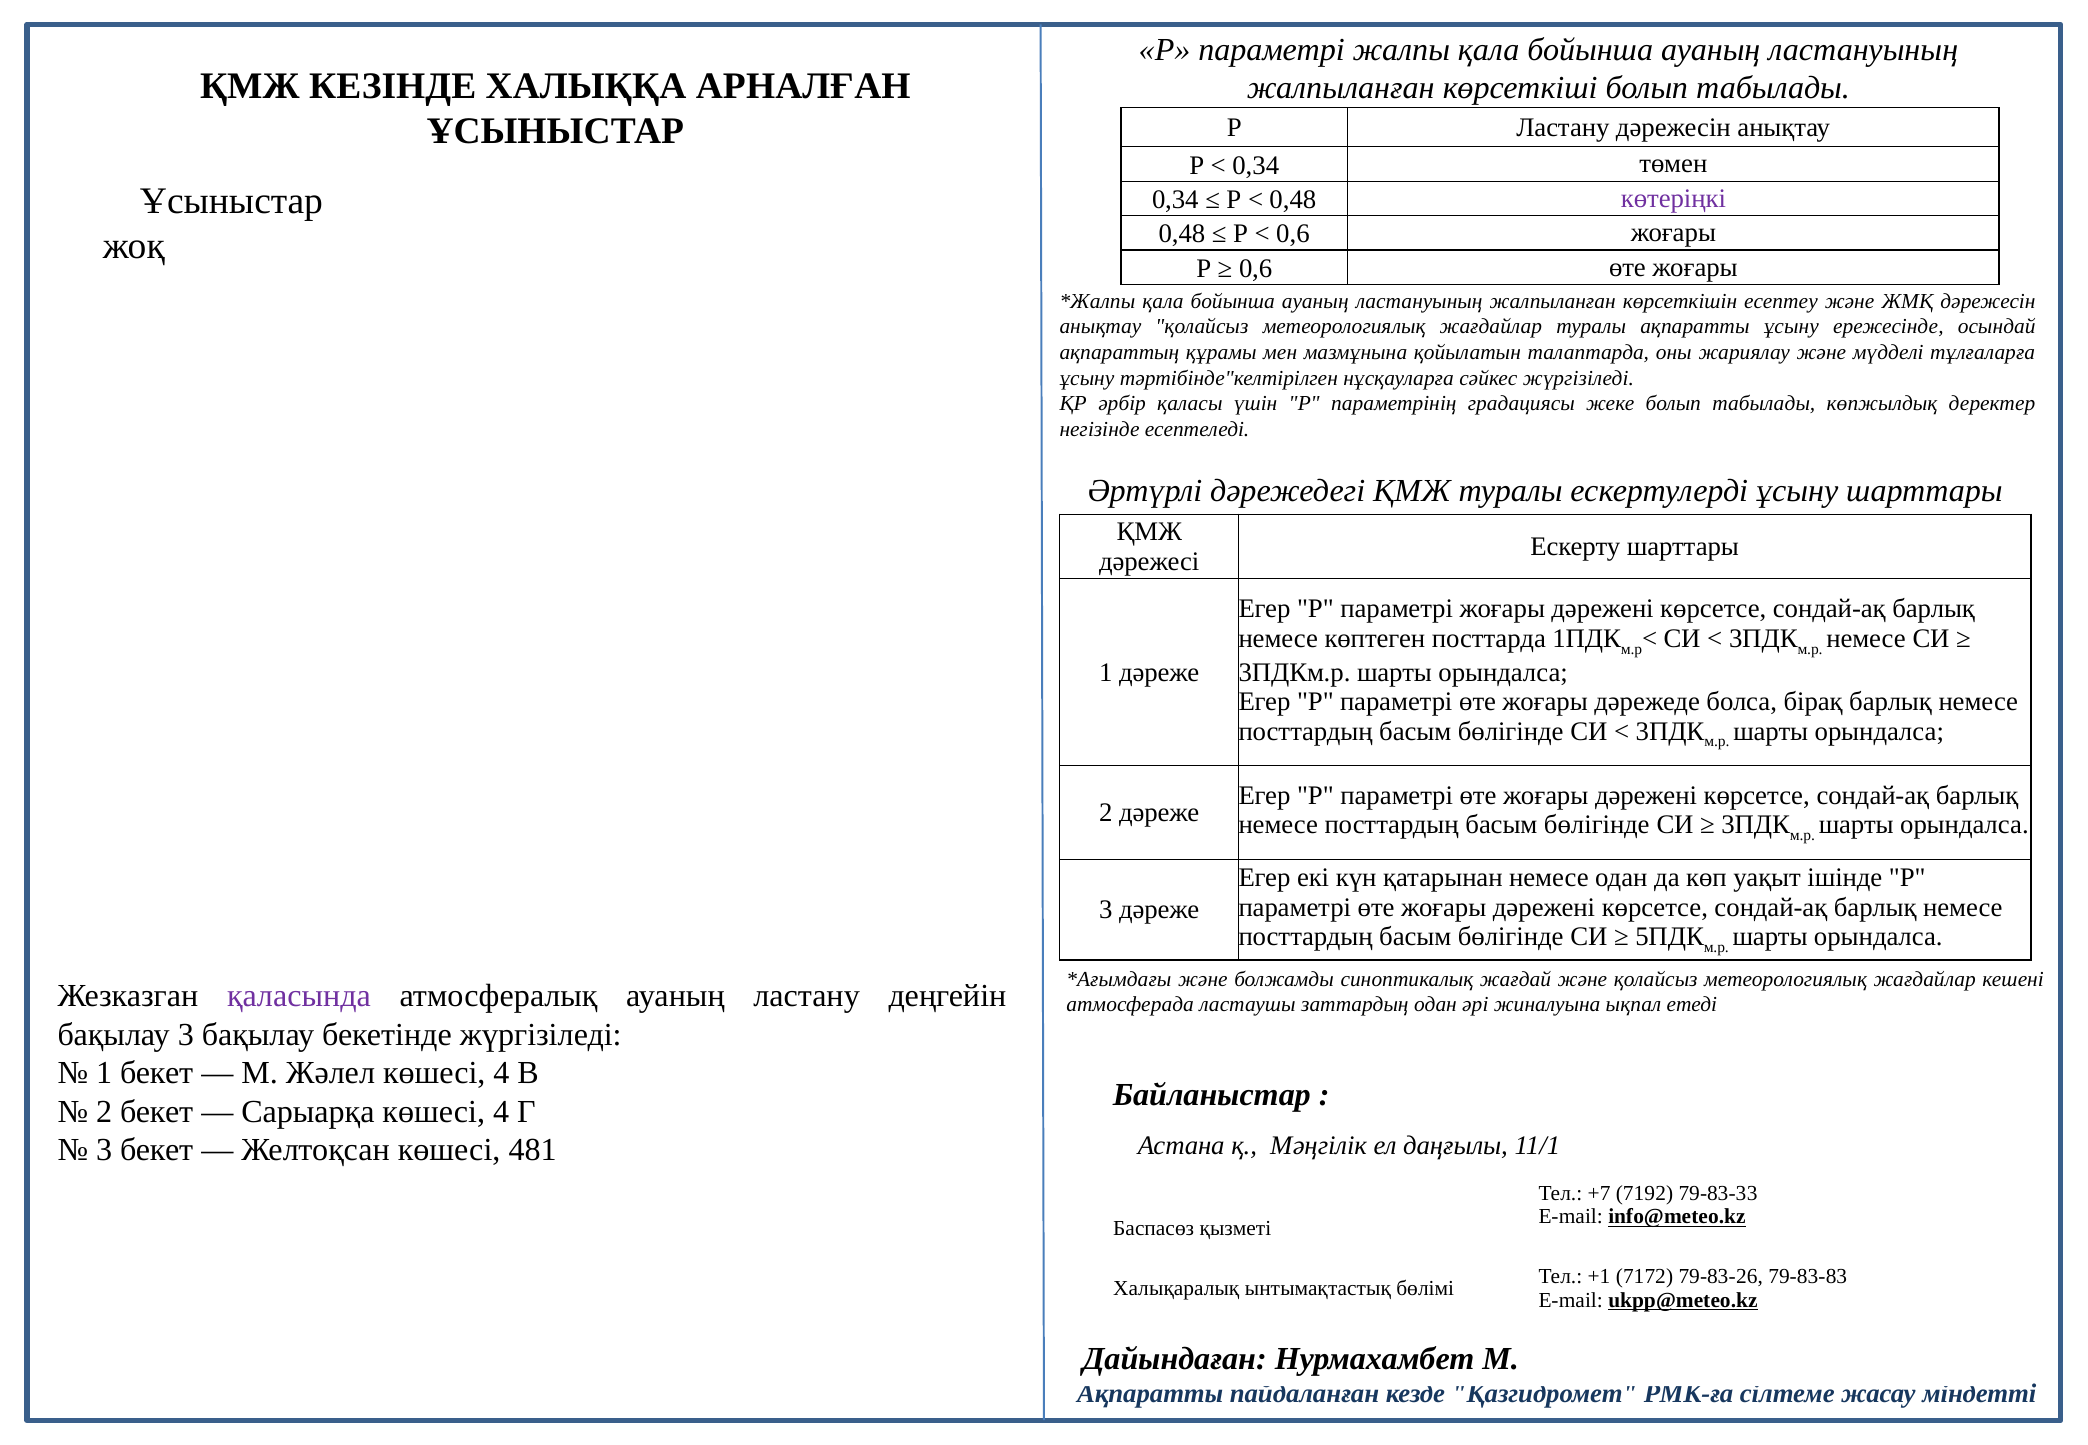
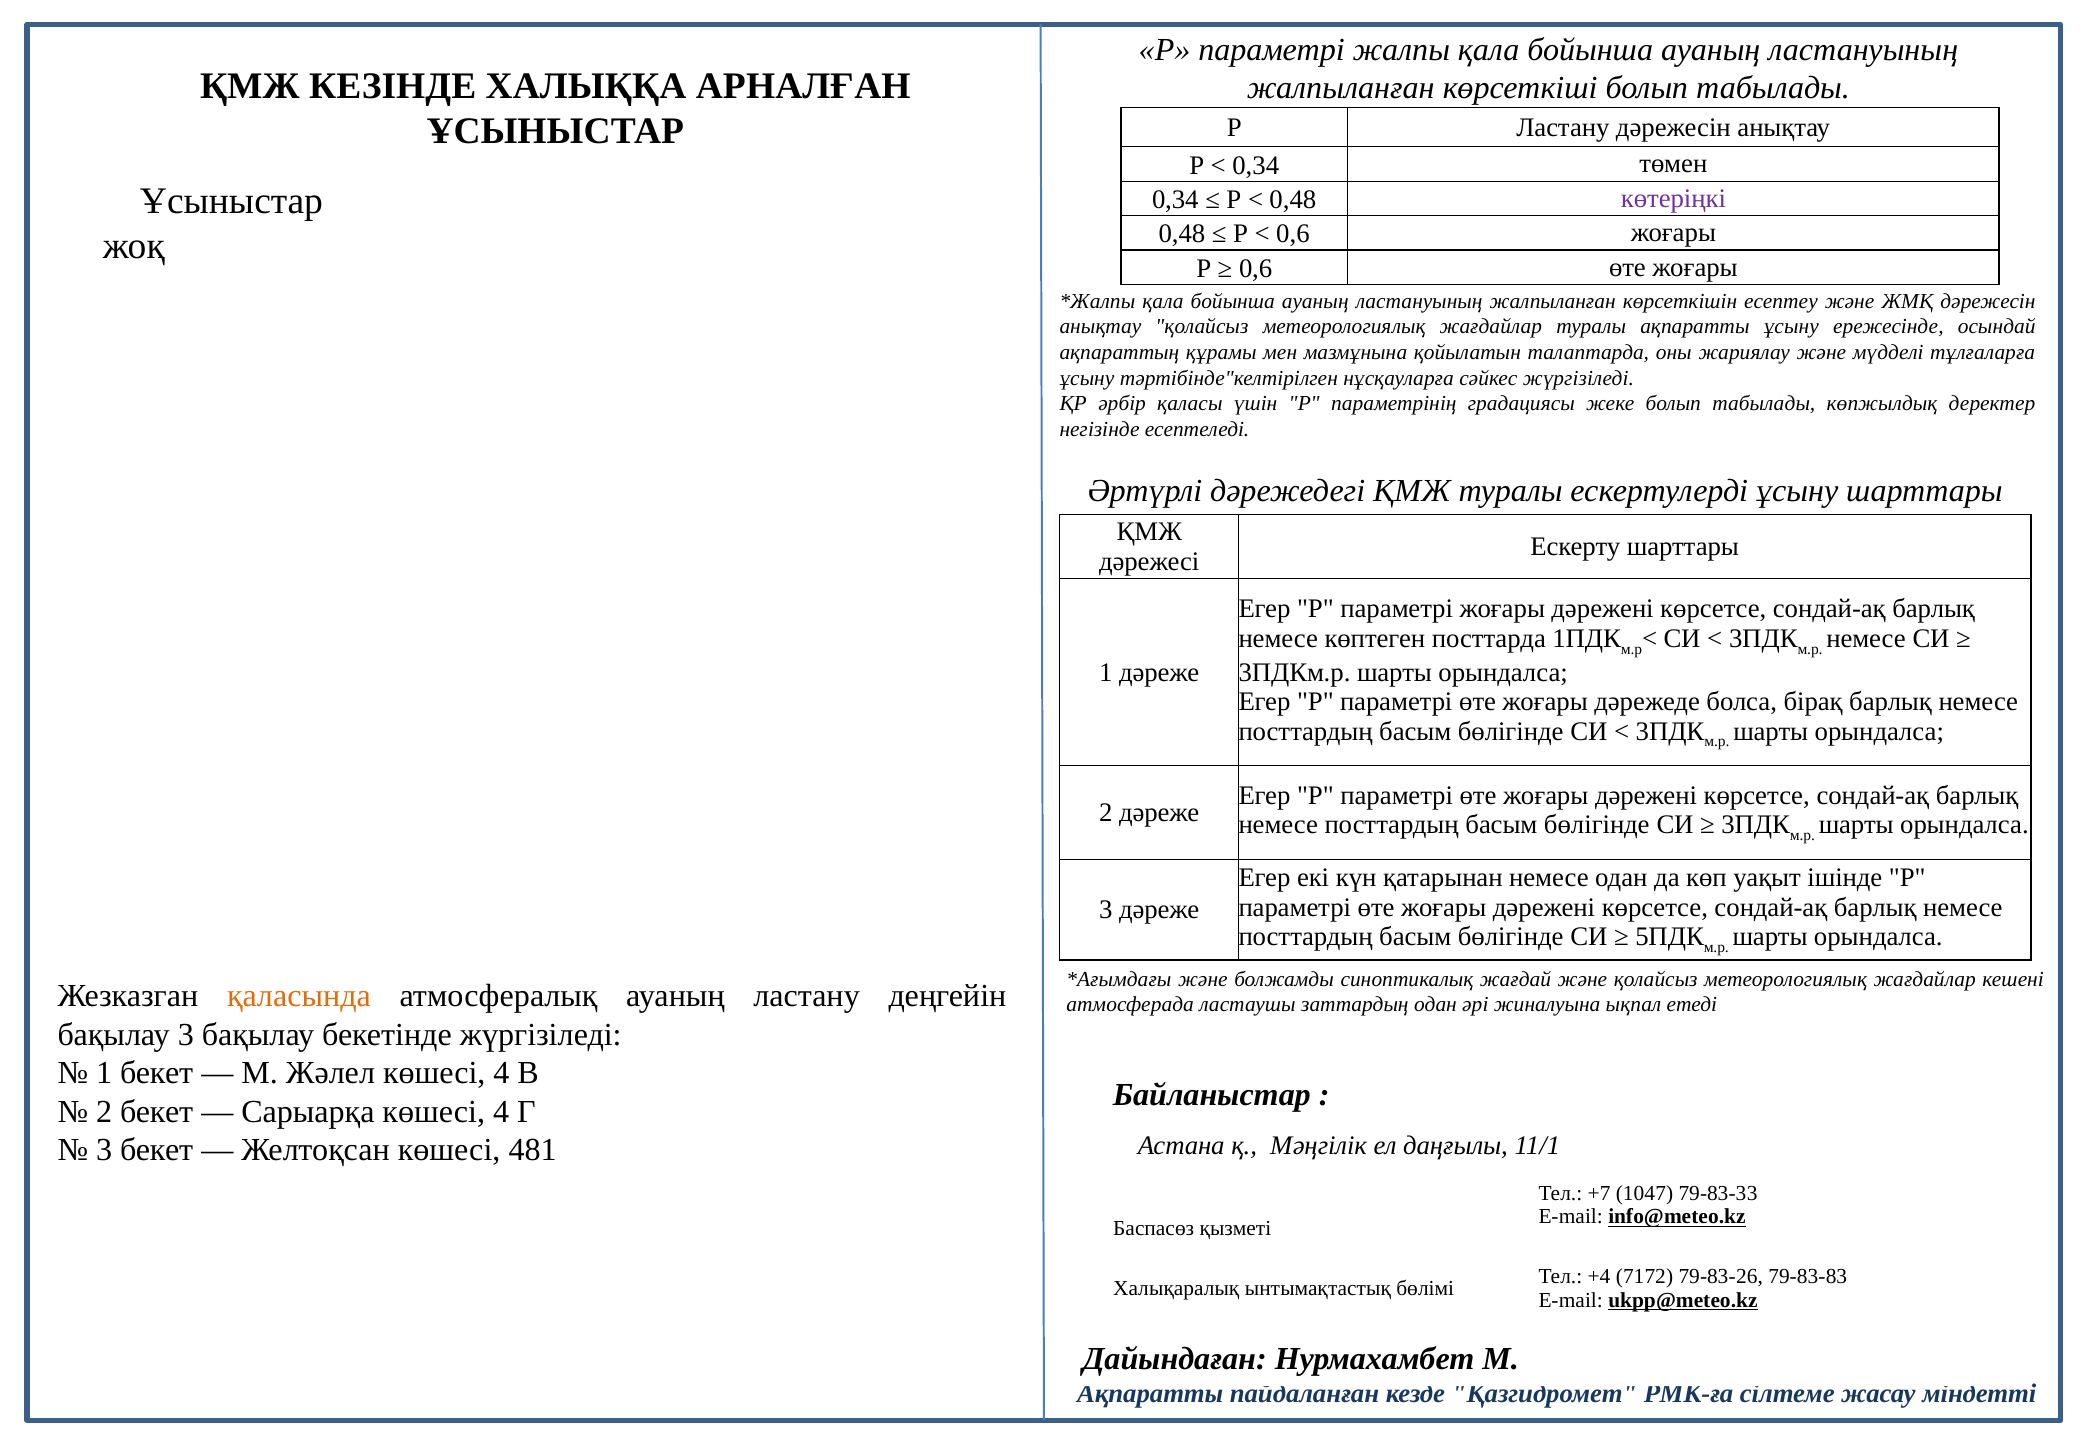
қаласында colour: purple -> orange
7192: 7192 -> 1047
+1: +1 -> +4
